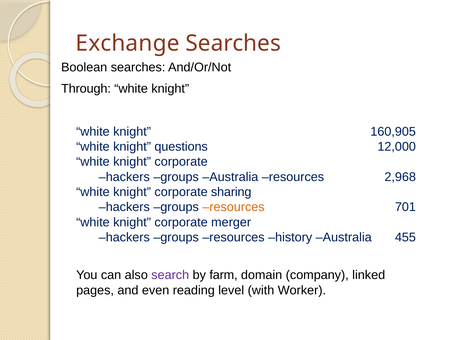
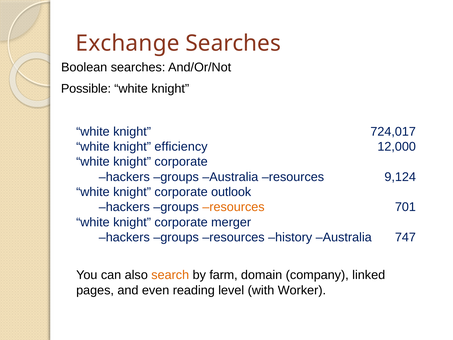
Through: Through -> Possible
160,905: 160,905 -> 724,017
questions: questions -> efficiency
2,968: 2,968 -> 9,124
sharing: sharing -> outlook
455: 455 -> 747
search colour: purple -> orange
